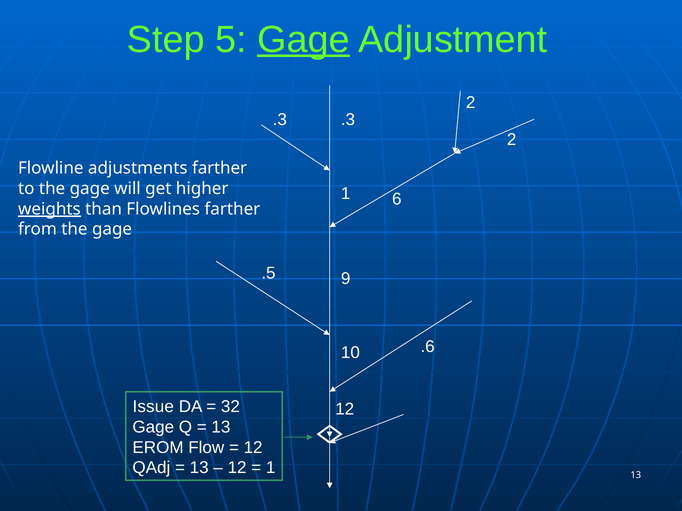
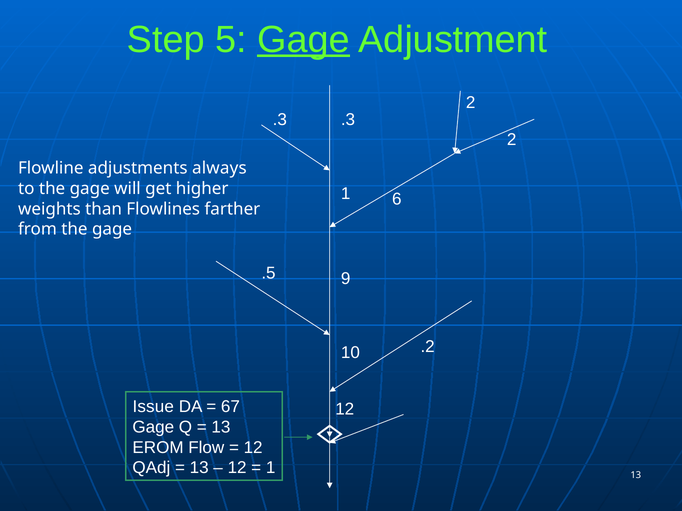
adjustments farther: farther -> always
weights underline: present -> none
.6: .6 -> .2
32: 32 -> 67
